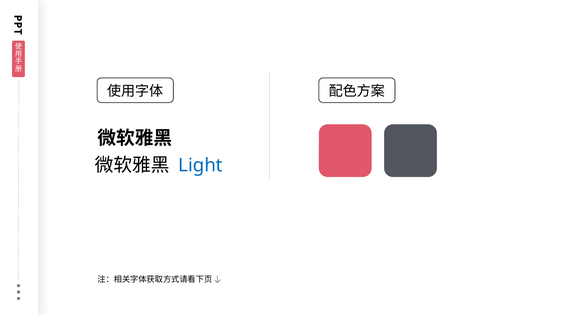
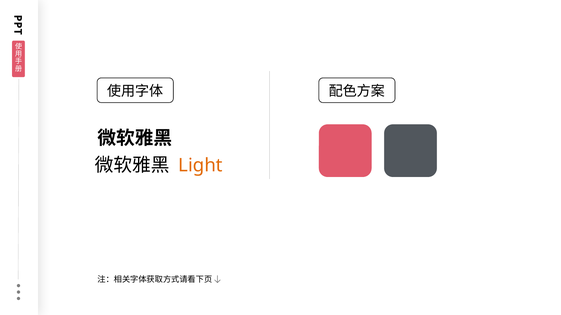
Light colour: blue -> orange
